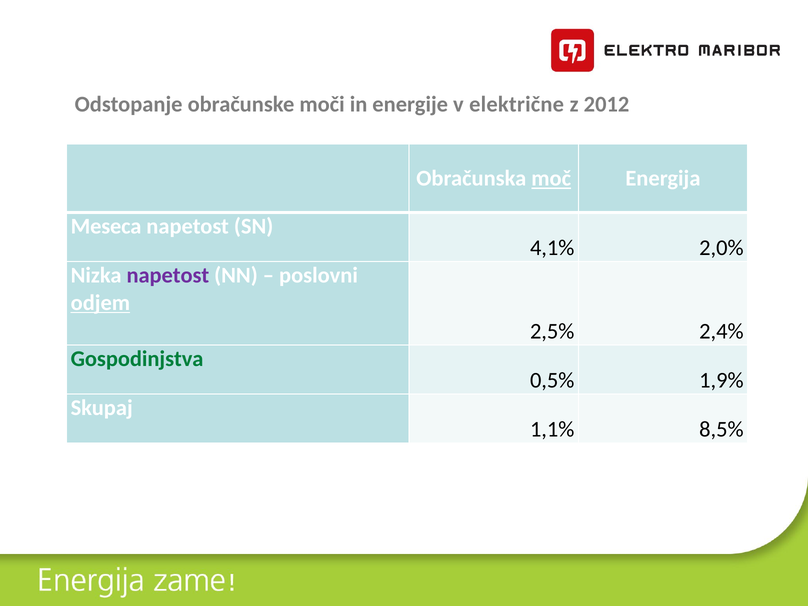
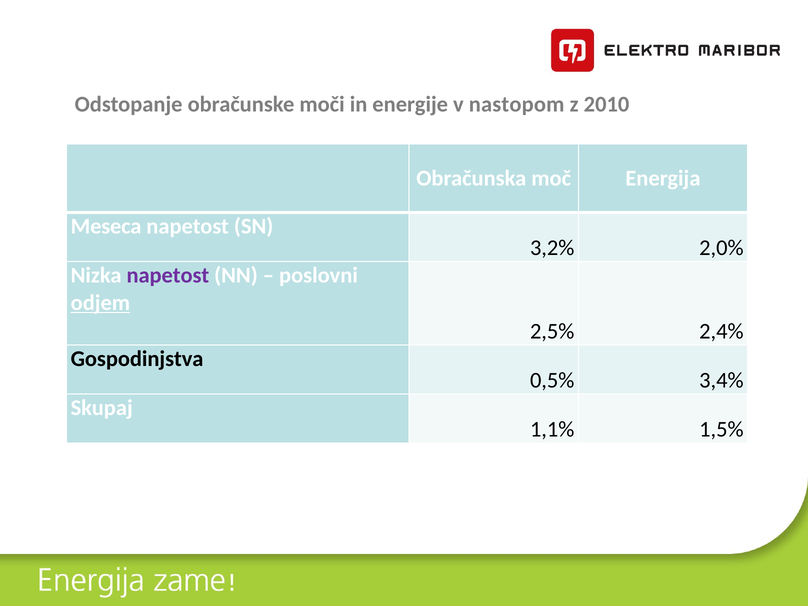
električne: električne -> nastopom
2012: 2012 -> 2010
moč underline: present -> none
4,1%: 4,1% -> 3,2%
Gospodinjstva colour: green -> black
1,9%: 1,9% -> 3,4%
8,5%: 8,5% -> 1,5%
